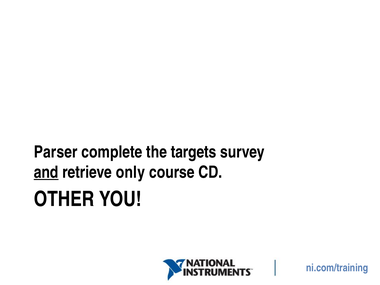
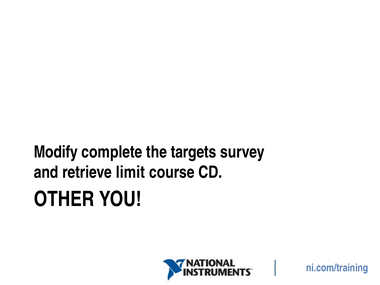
Parser: Parser -> Modify
and underline: present -> none
only: only -> limit
